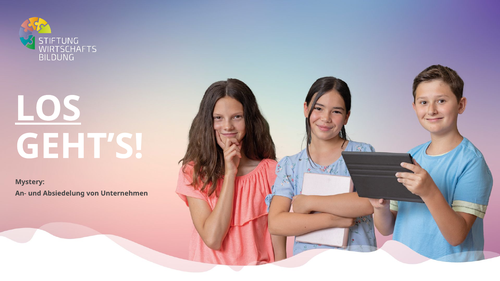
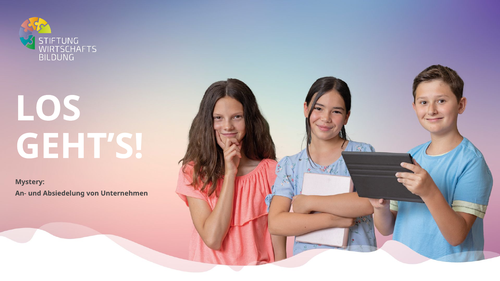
LOS underline: present -> none
